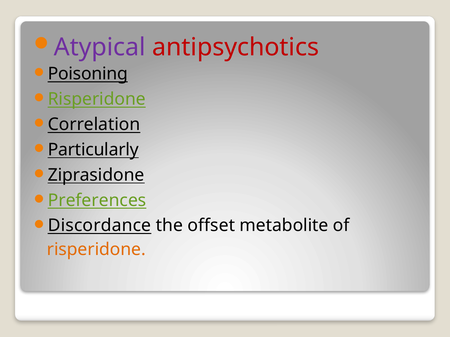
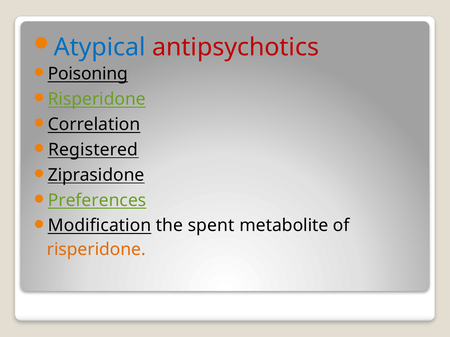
Atypical colour: purple -> blue
Particularly: Particularly -> Registered
Discordance: Discordance -> Modification
offset: offset -> spent
